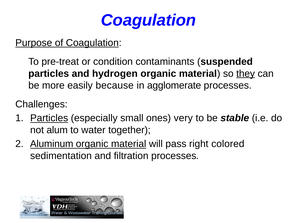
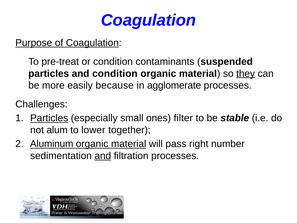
and hydrogen: hydrogen -> condition
very: very -> filter
water: water -> lower
colored: colored -> number
and at (103, 156) underline: none -> present
